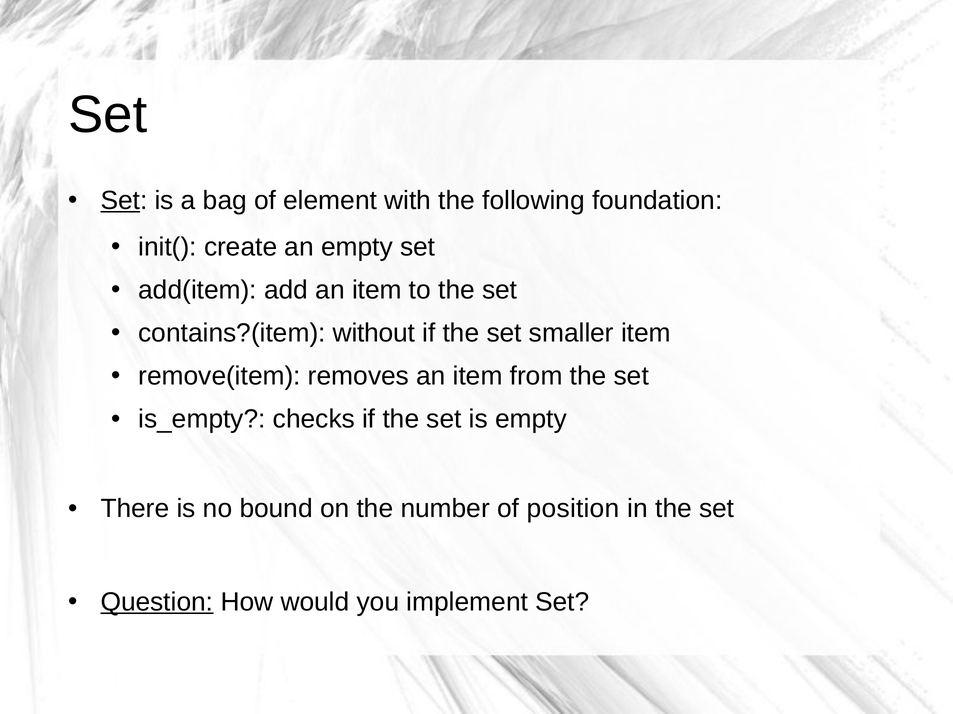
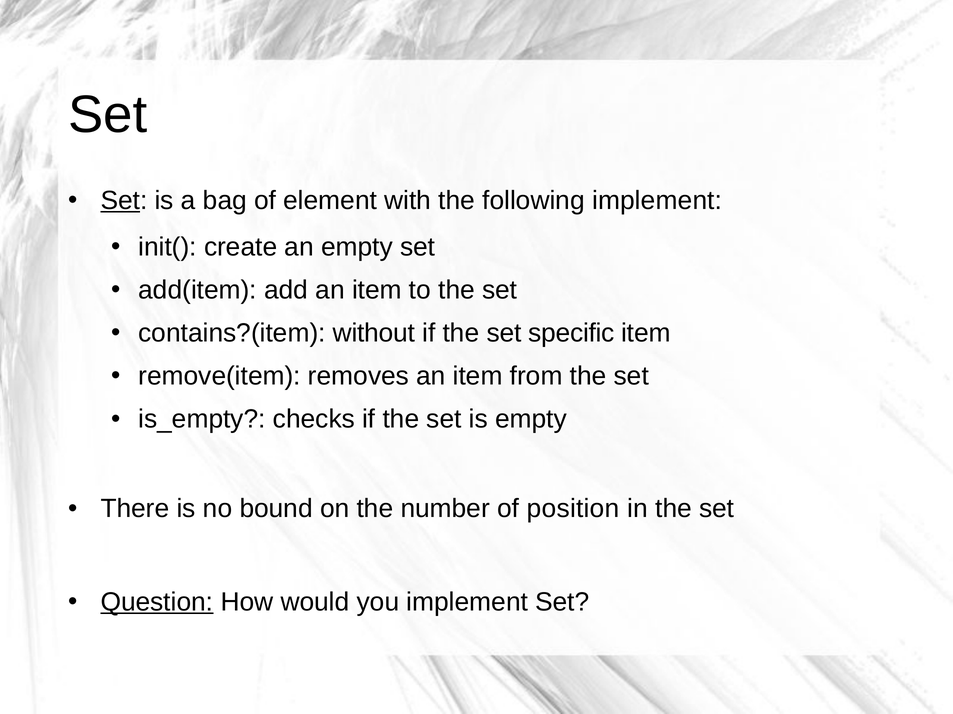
following foundation: foundation -> implement
smaller: smaller -> specific
